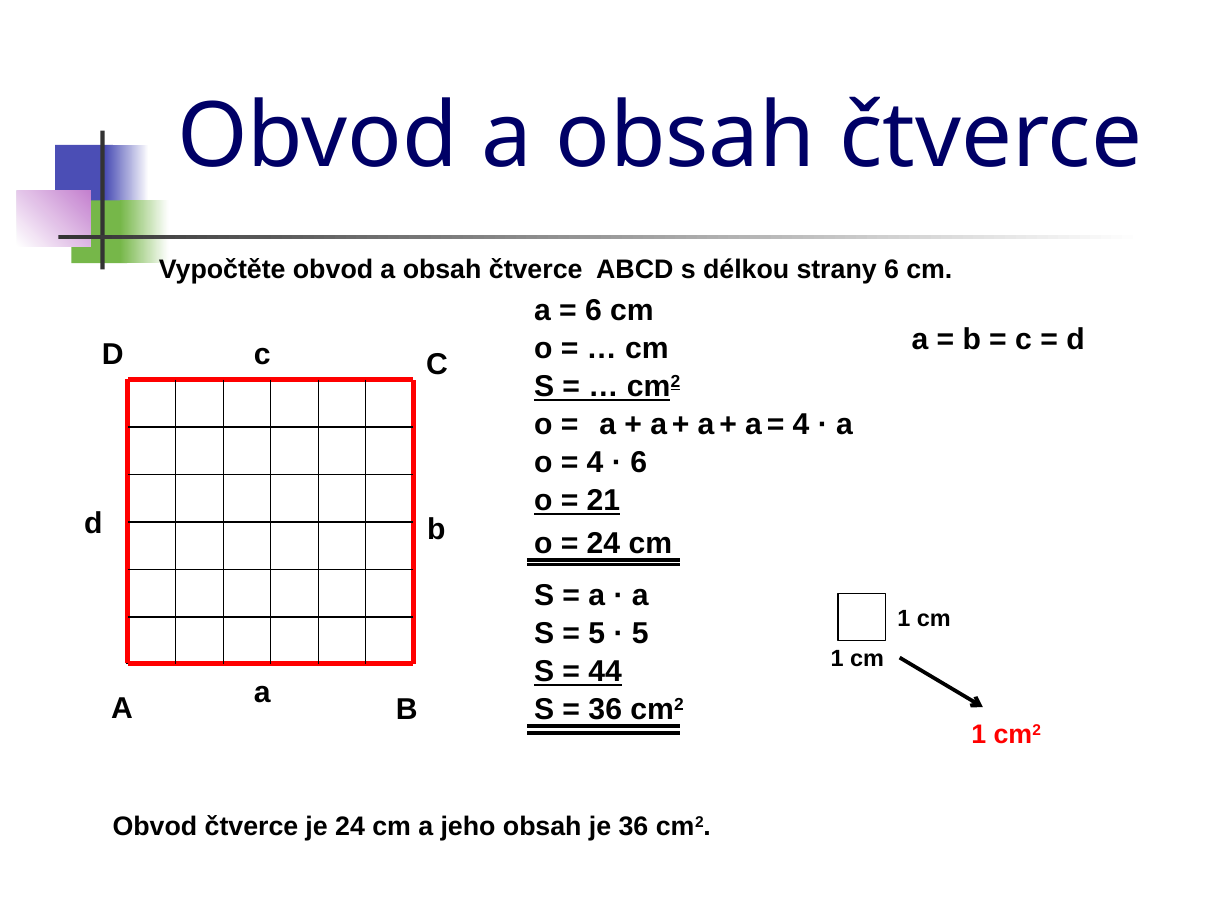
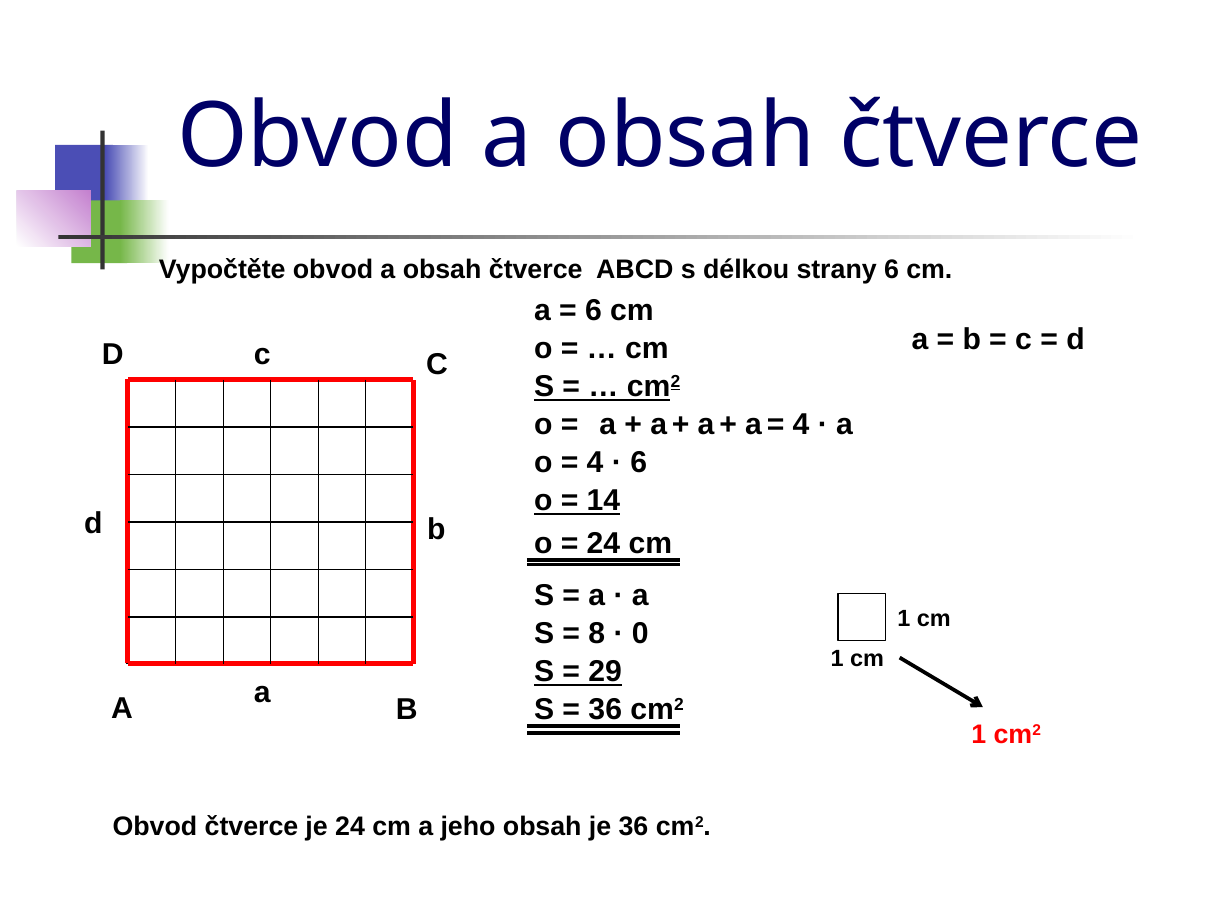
21: 21 -> 14
5 at (597, 634): 5 -> 8
5 at (640, 634): 5 -> 0
44: 44 -> 29
